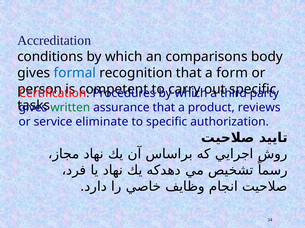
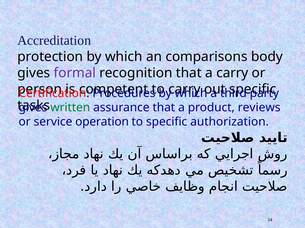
conditions: conditions -> protection
formal colour: blue -> purple
a form: form -> carry
eliminate: eliminate -> operation
